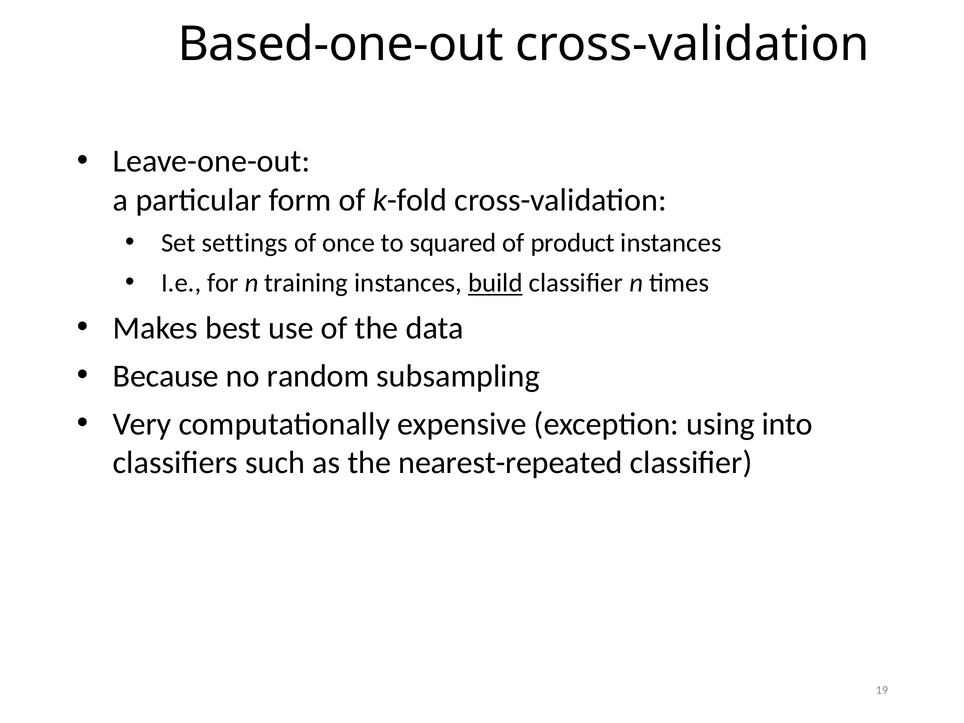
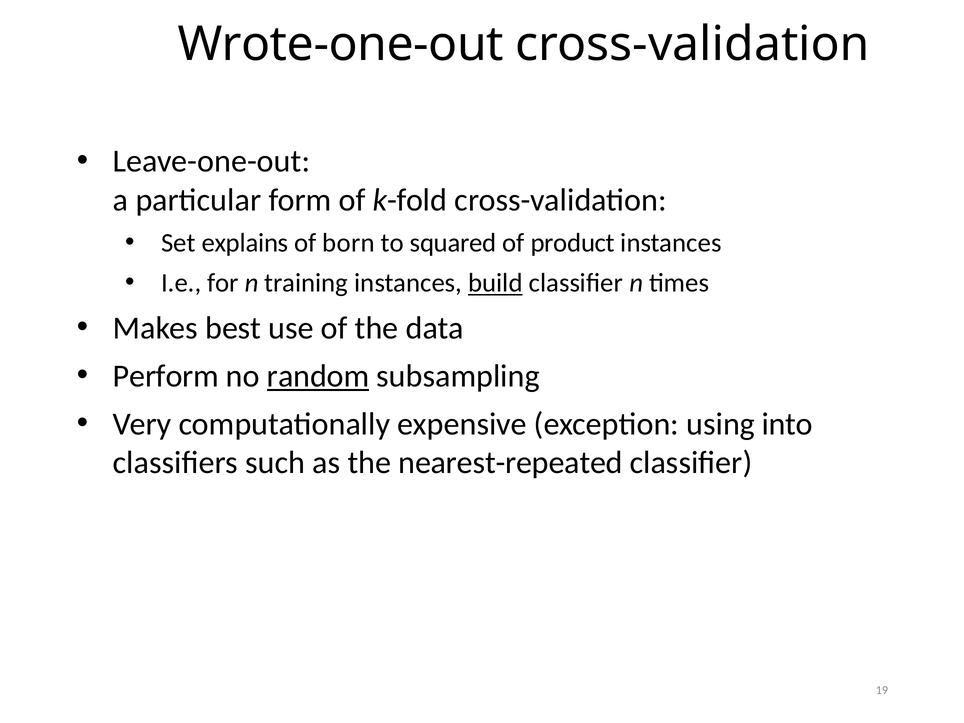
Based-one-out: Based-one-out -> Wrote-one-out
settings: settings -> explains
once: once -> born
Because: Because -> Perform
random underline: none -> present
